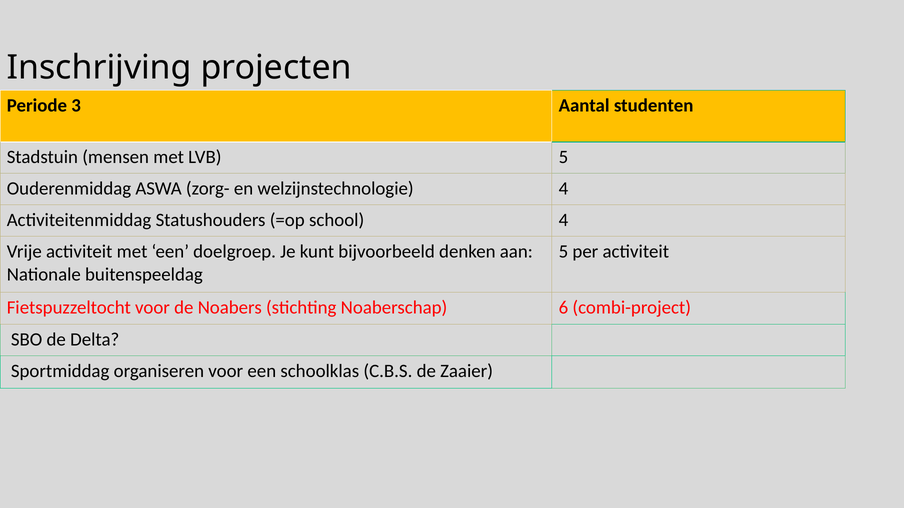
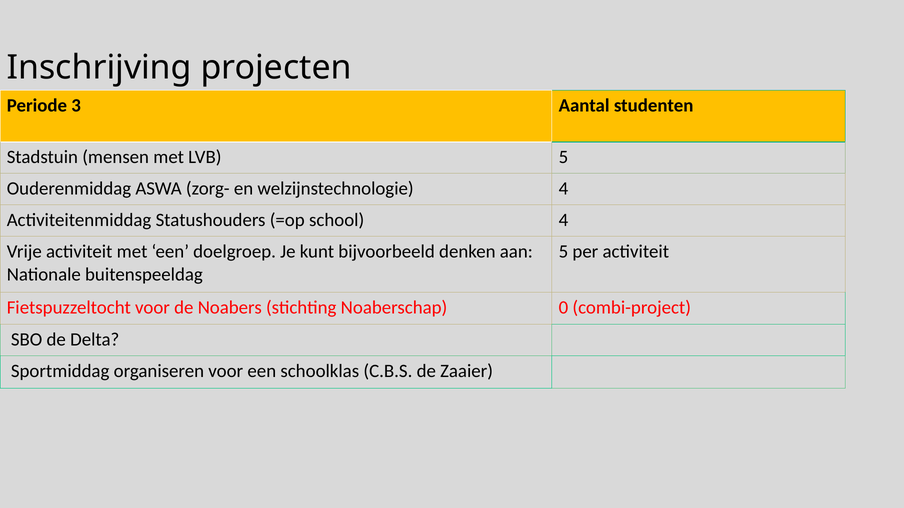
6: 6 -> 0
